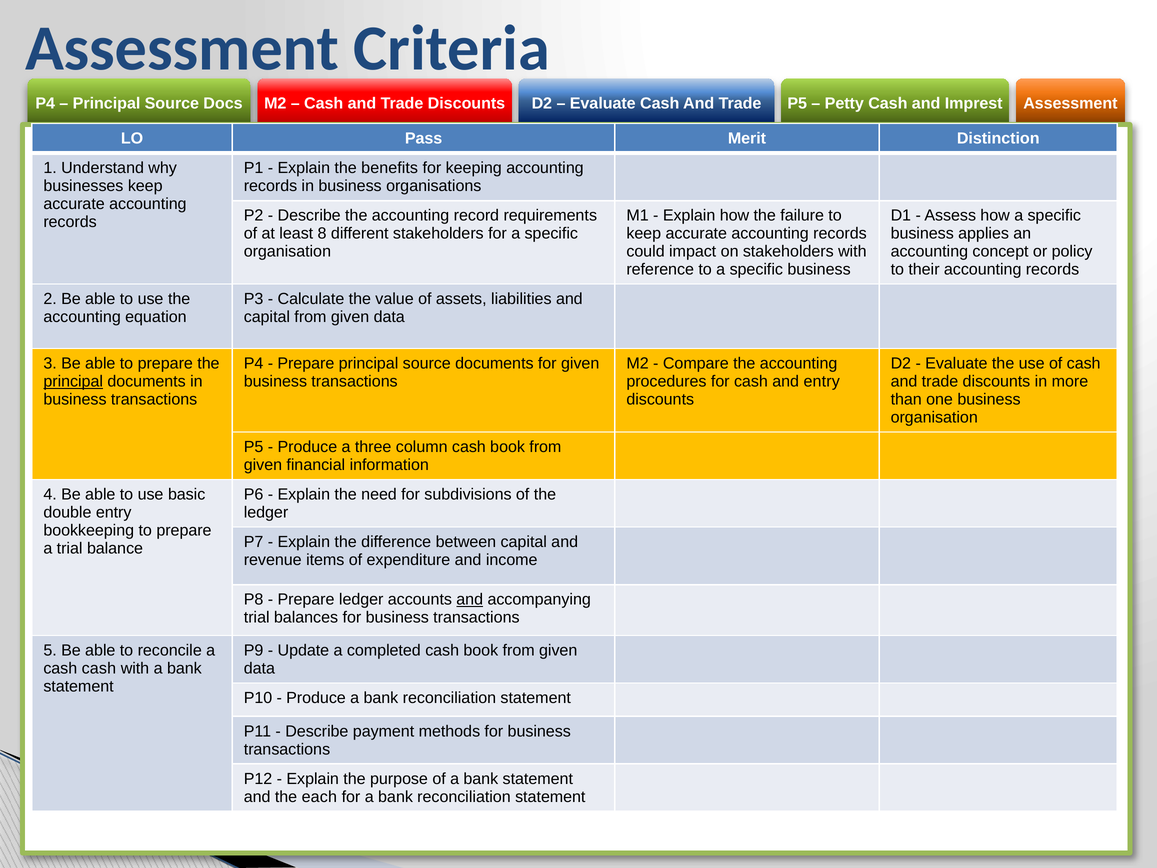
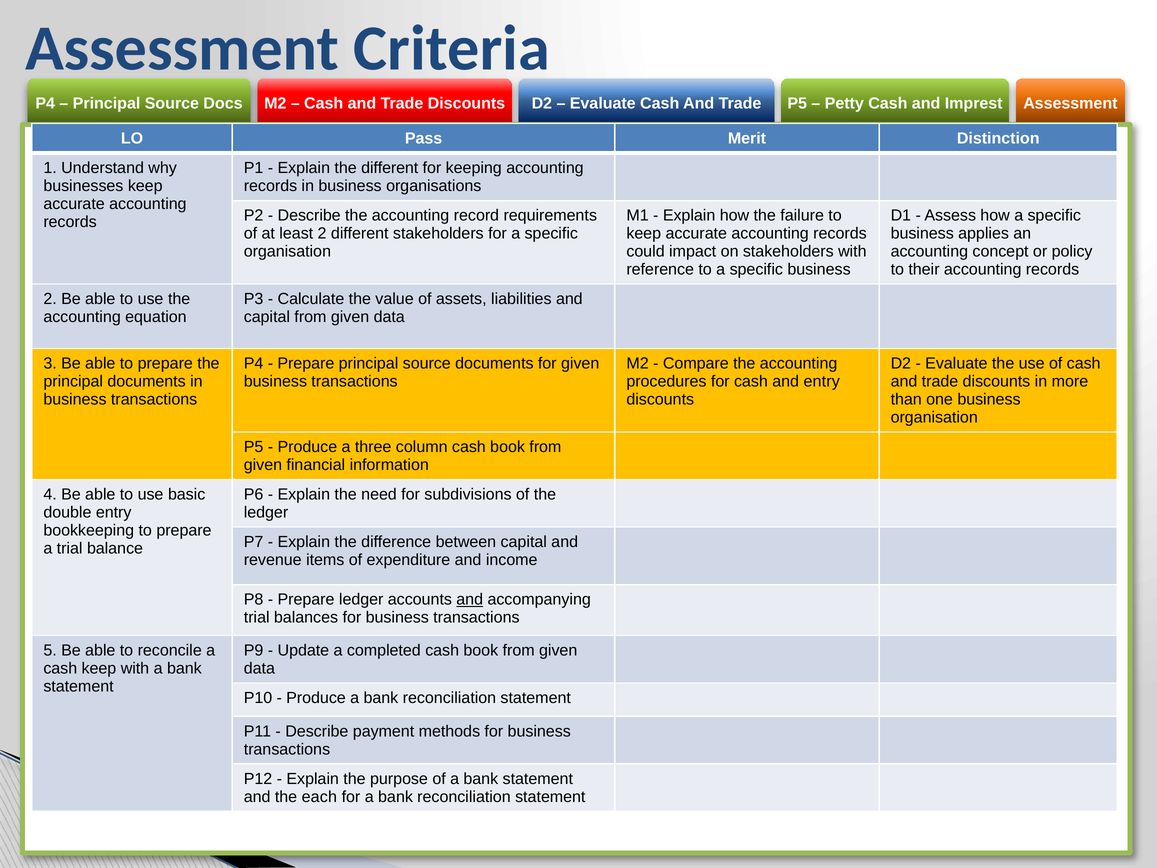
the benefits: benefits -> different
least 8: 8 -> 2
principal at (73, 381) underline: present -> none
cash cash: cash -> keep
